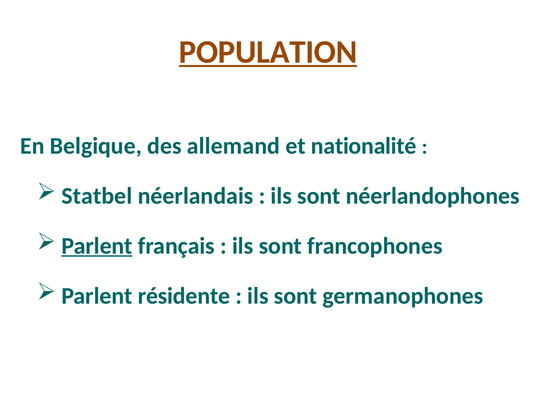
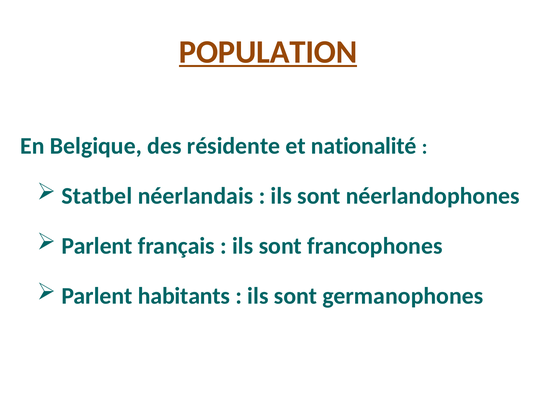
allemand: allemand -> résidente
Parlent at (97, 246) underline: present -> none
résidente: résidente -> habitants
